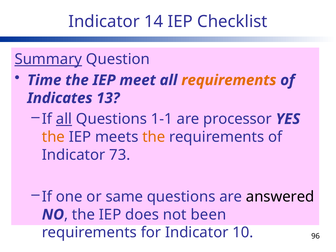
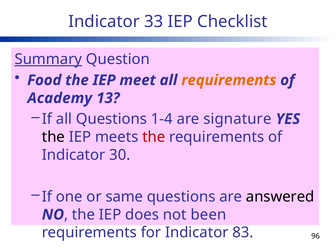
14: 14 -> 33
Time: Time -> Food
Indicates: Indicates -> Academy
all at (64, 119) underline: present -> none
1-1: 1-1 -> 1-4
processor: processor -> signature
the at (53, 137) colour: orange -> black
the at (154, 137) colour: orange -> red
73: 73 -> 30
10: 10 -> 83
